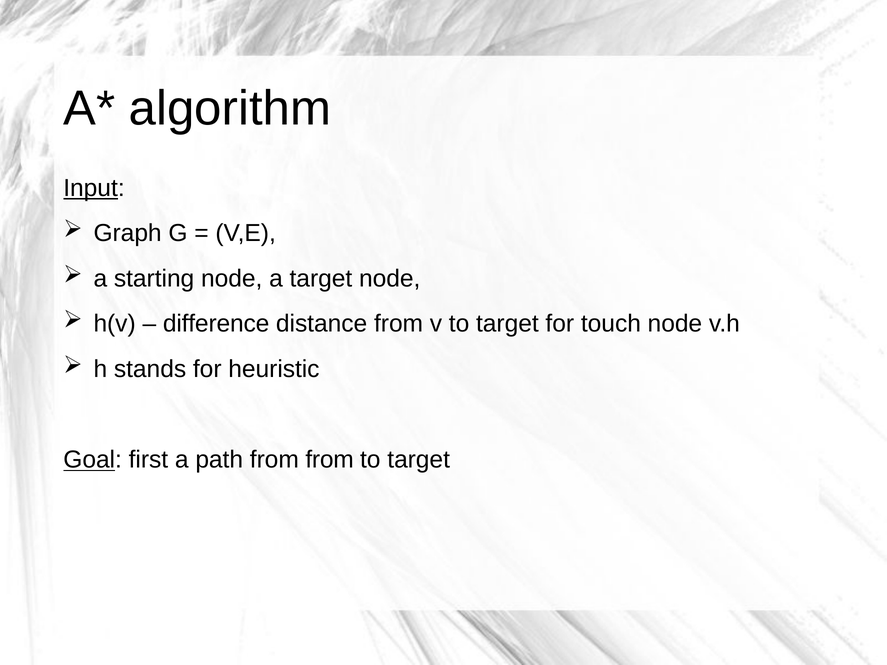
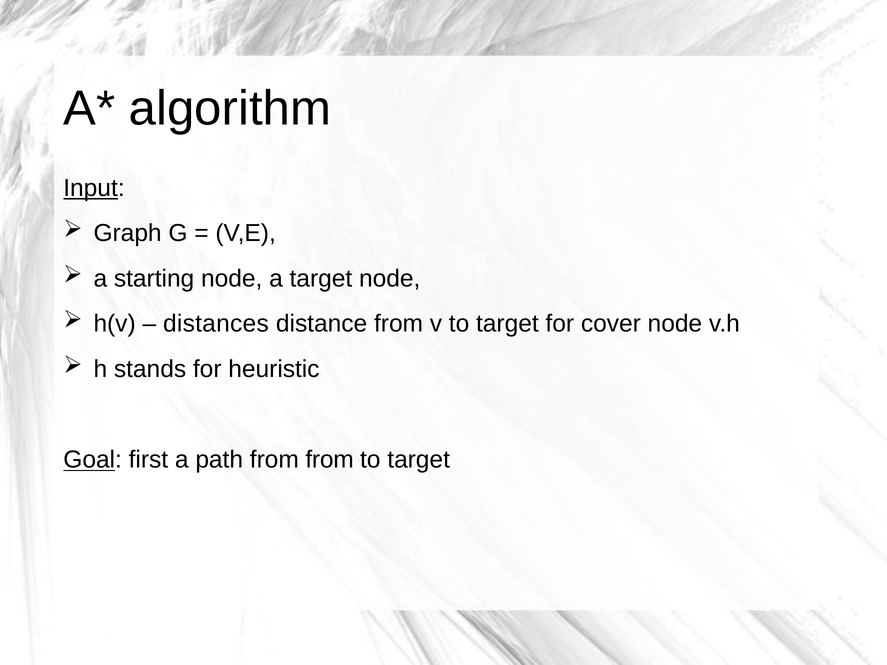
difference: difference -> distances
touch: touch -> cover
